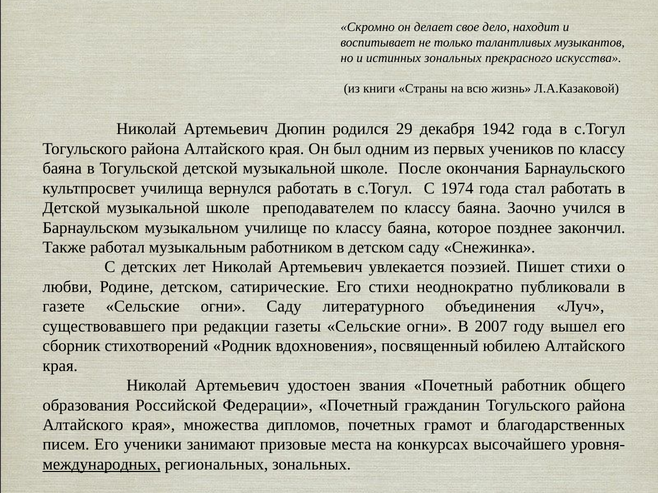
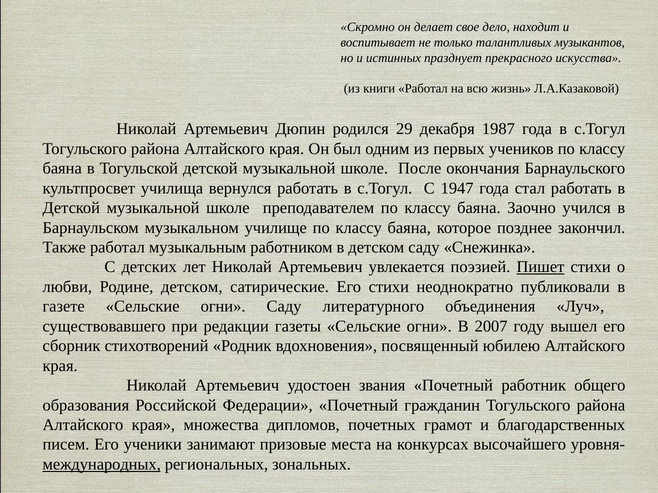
истинных зональных: зональных -> празднует
книги Страны: Страны -> Работал
1942: 1942 -> 1987
1974: 1974 -> 1947
Пишет underline: none -> present
